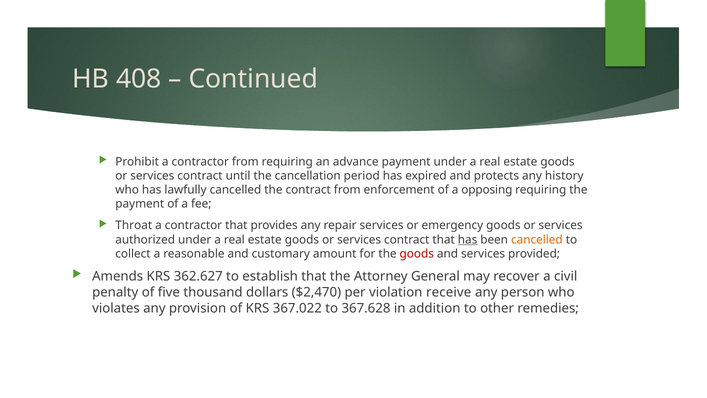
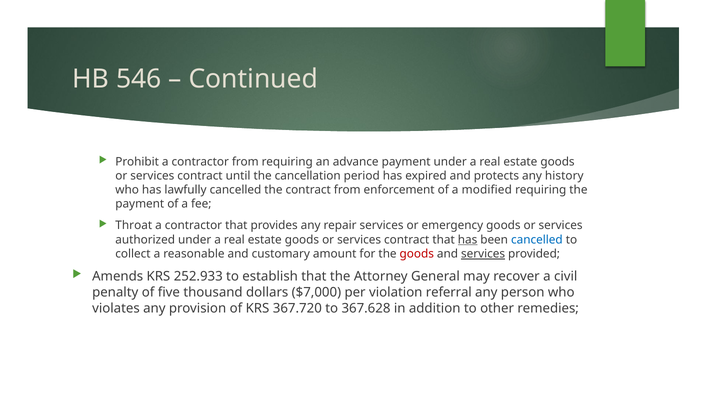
408: 408 -> 546
opposing: opposing -> modified
cancelled at (537, 240) colour: orange -> blue
services at (483, 254) underline: none -> present
362.627: 362.627 -> 252.933
$2,470: $2,470 -> $7,000
receive: receive -> referral
367.022: 367.022 -> 367.720
